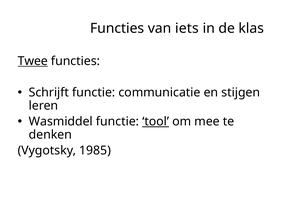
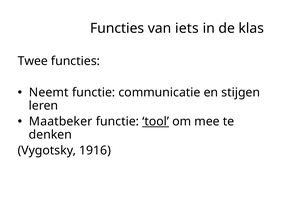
Twee underline: present -> none
Schrijft: Schrijft -> Neemt
Wasmiddel: Wasmiddel -> Maatbeker
1985: 1985 -> 1916
